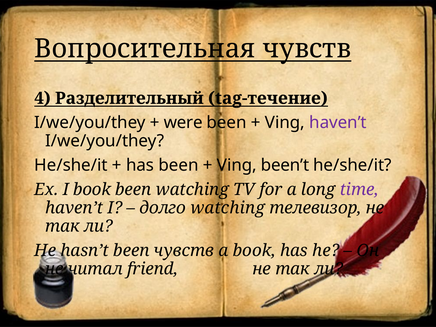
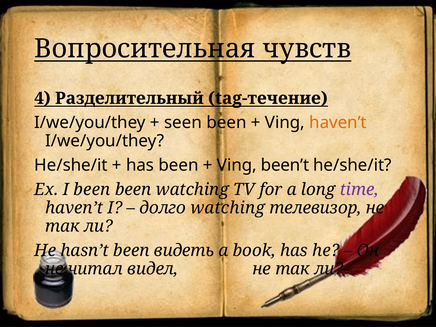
were: were -> seen
haven’t at (338, 123) colour: purple -> orange
I book: book -> been
been чувств: чувств -> видеть
friend: friend -> видел
